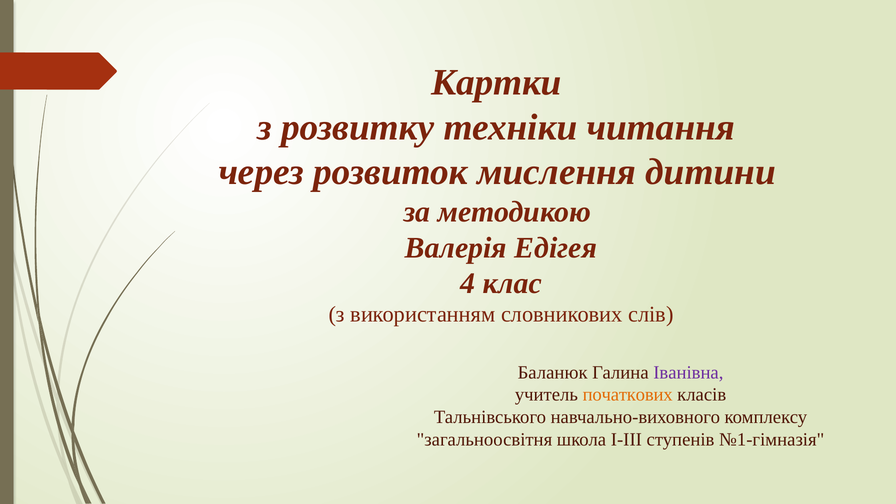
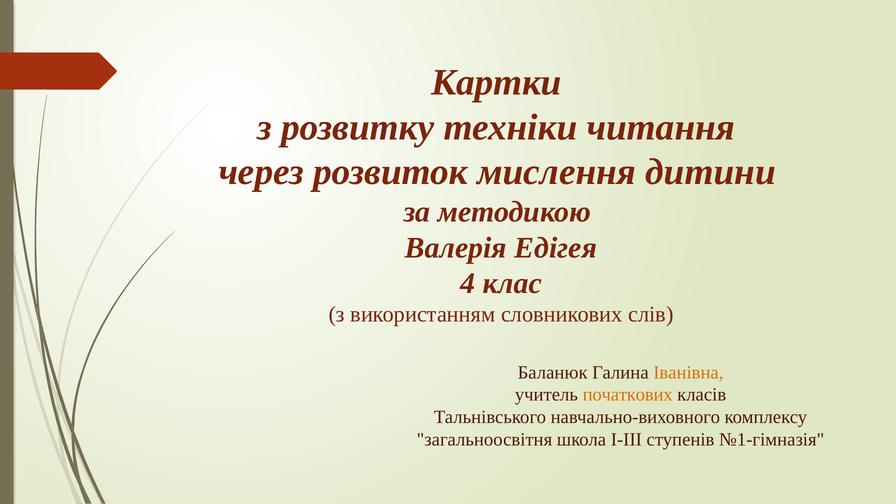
Іванівна colour: purple -> orange
